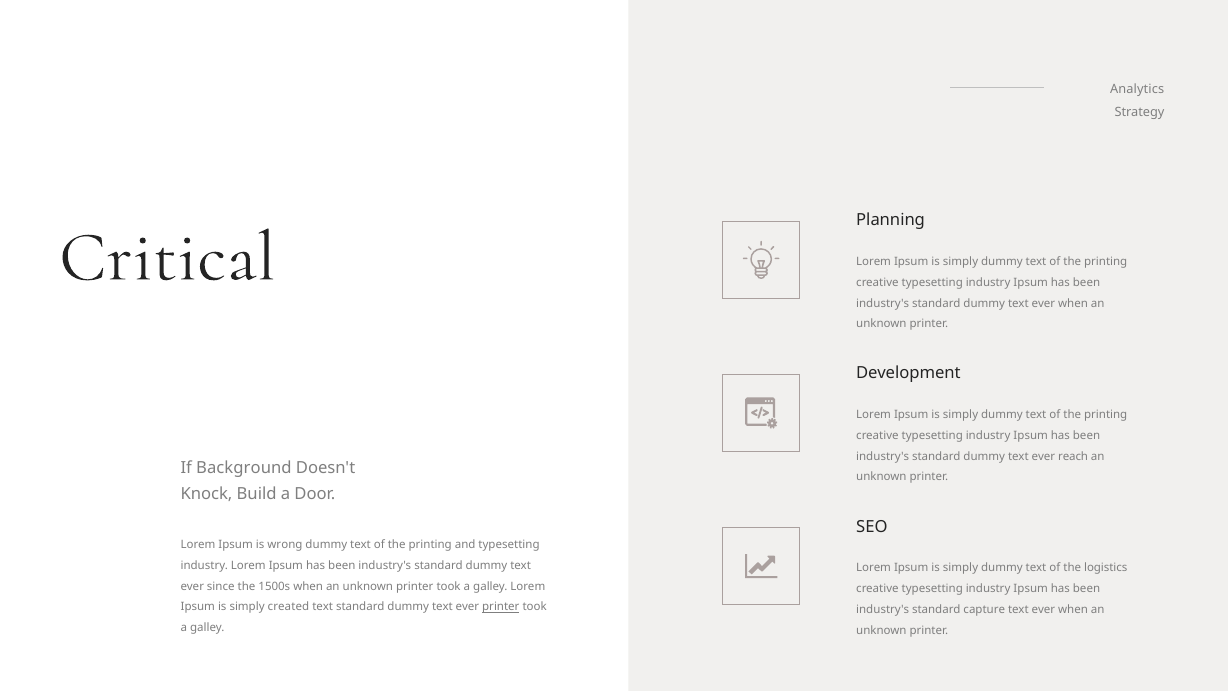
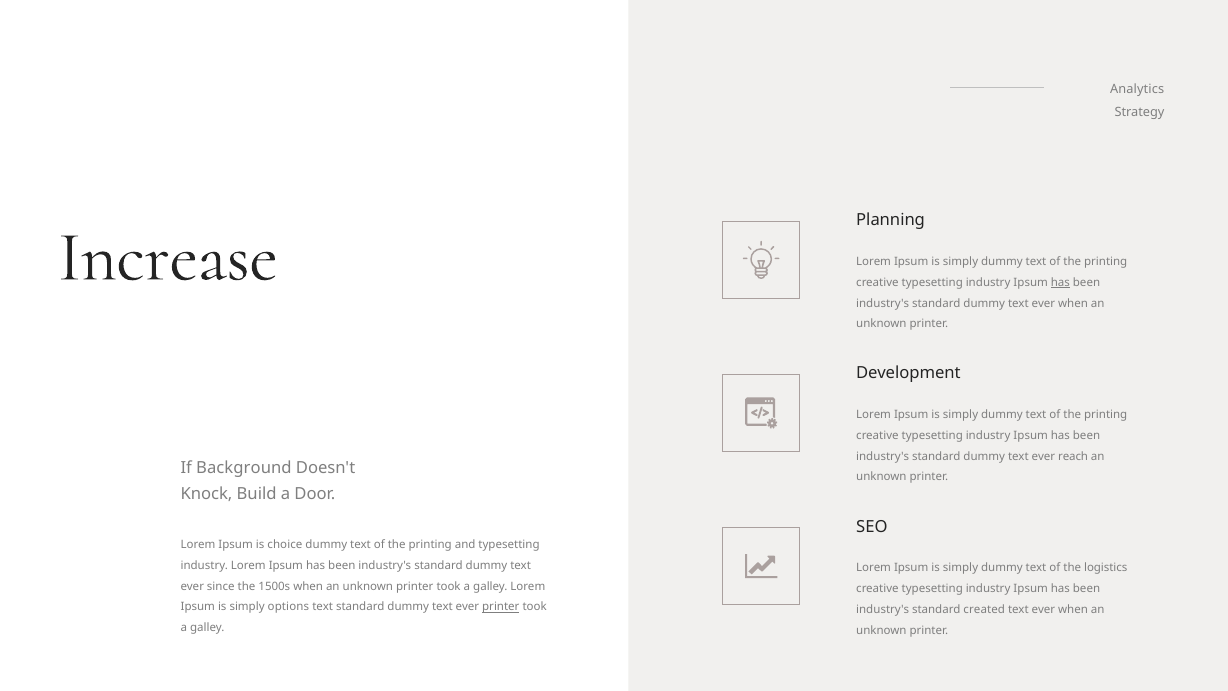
Critical: Critical -> Increase
has at (1060, 282) underline: none -> present
wrong: wrong -> choice
created: created -> options
capture: capture -> created
